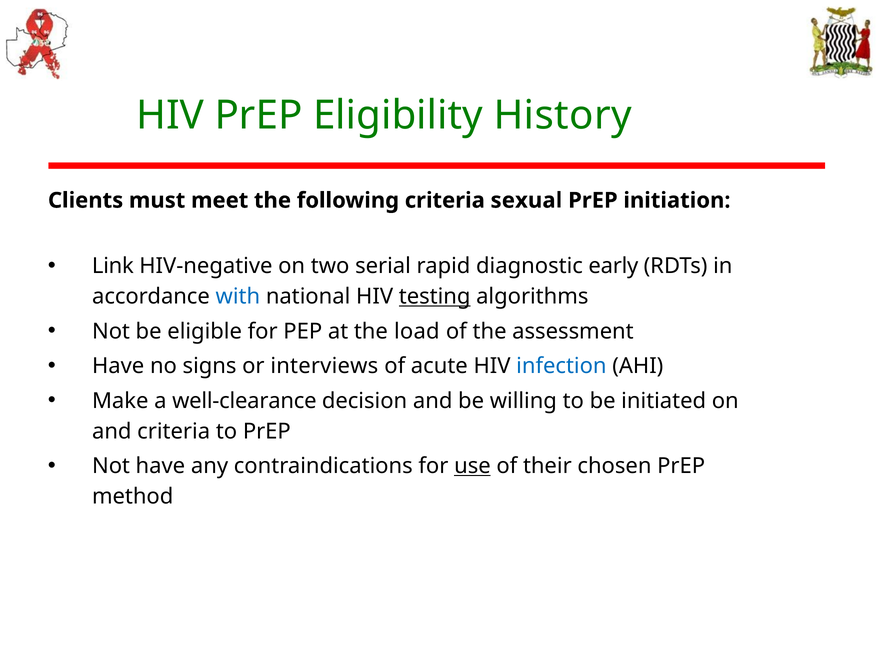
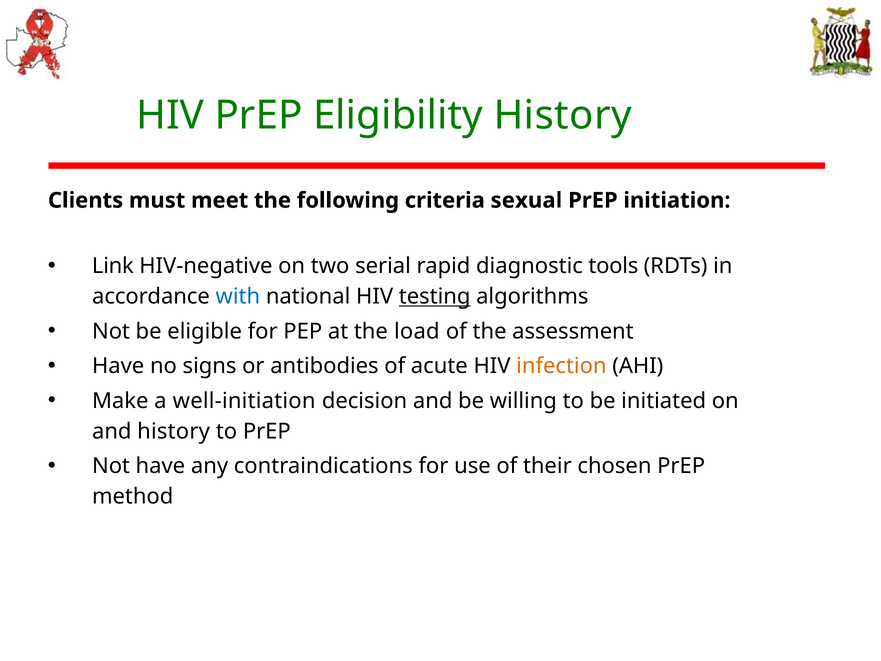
early: early -> tools
interviews: interviews -> antibodies
infection colour: blue -> orange
well-clearance: well-clearance -> well-initiation
and criteria: criteria -> history
use underline: present -> none
